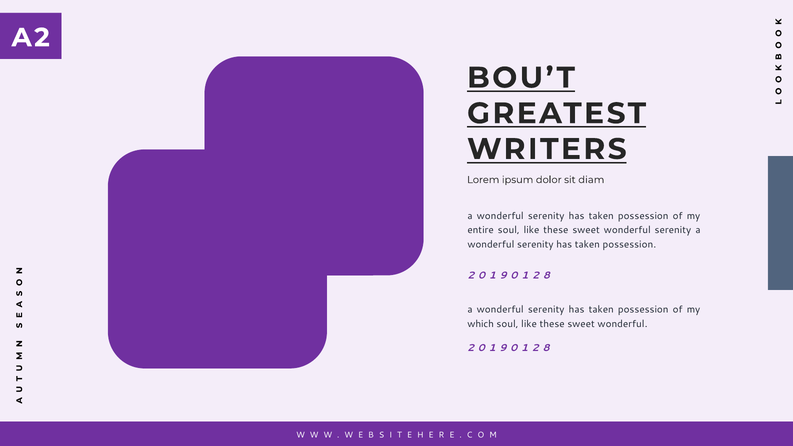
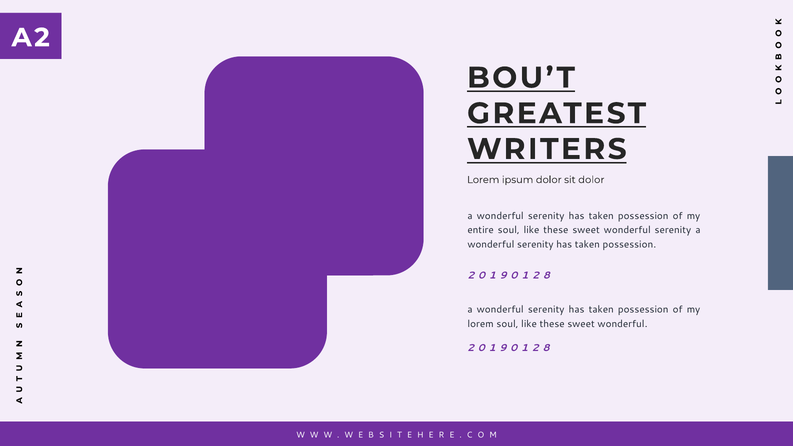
sit diam: diam -> dolor
which at (481, 324): which -> lorem
